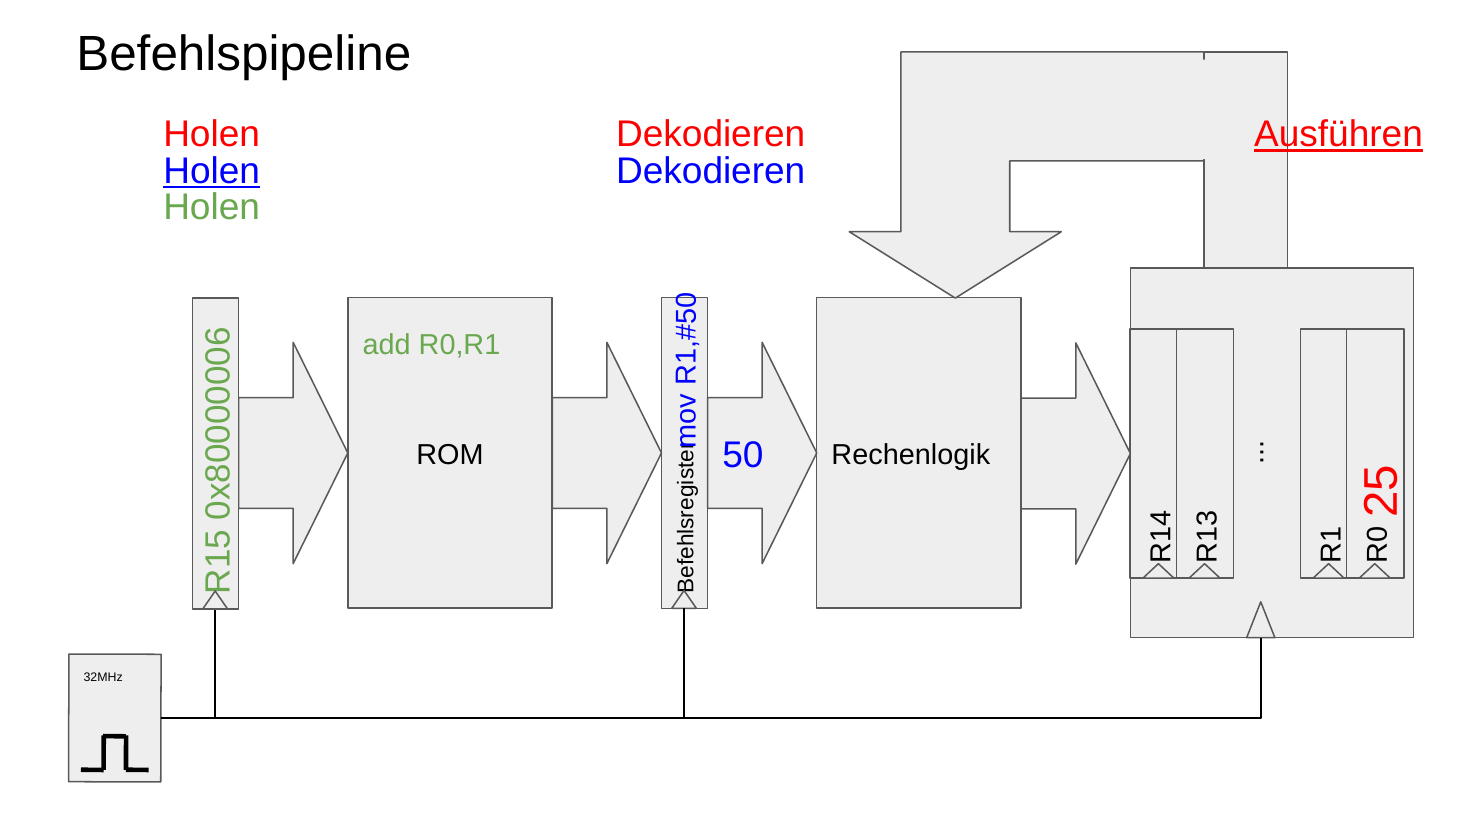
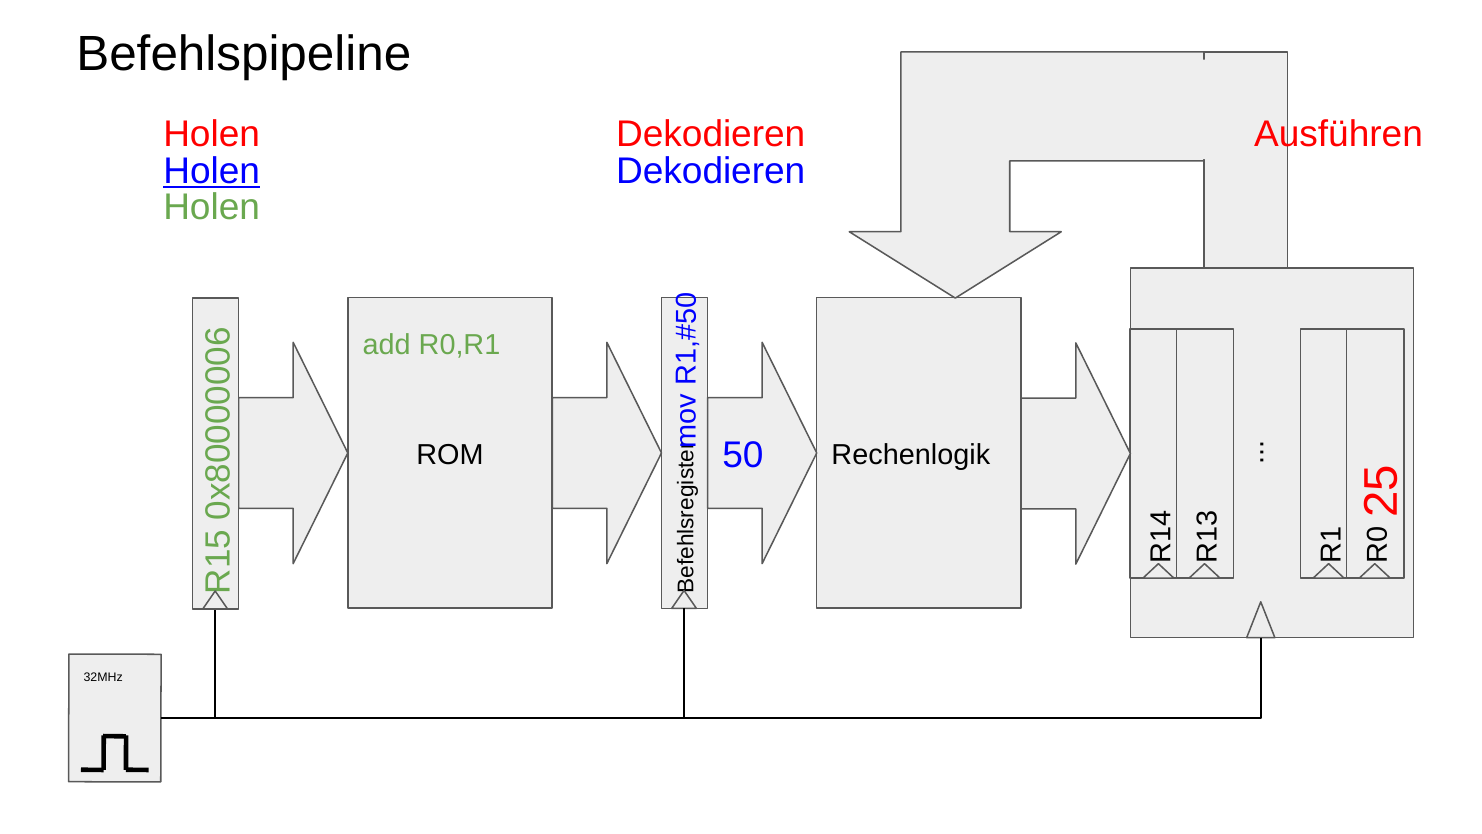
Ausführen underline: present -> none
